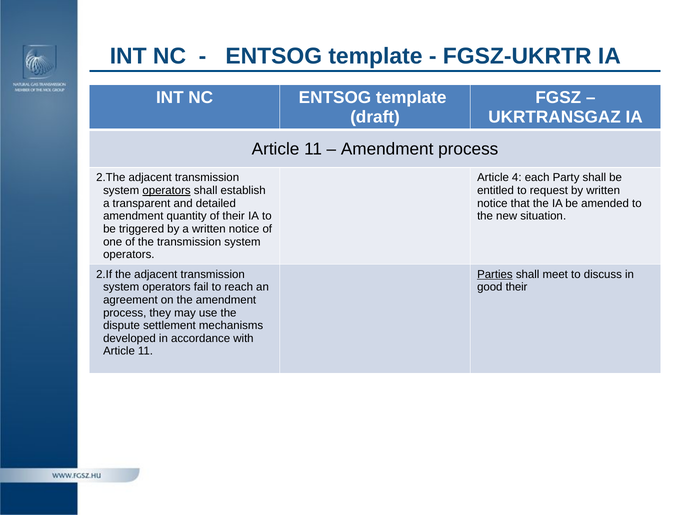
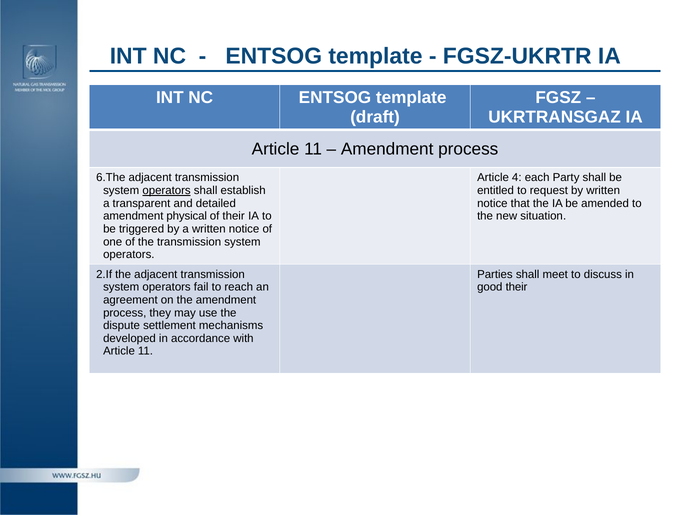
2.The: 2.The -> 6.The
quantity: quantity -> physical
Parties underline: present -> none
